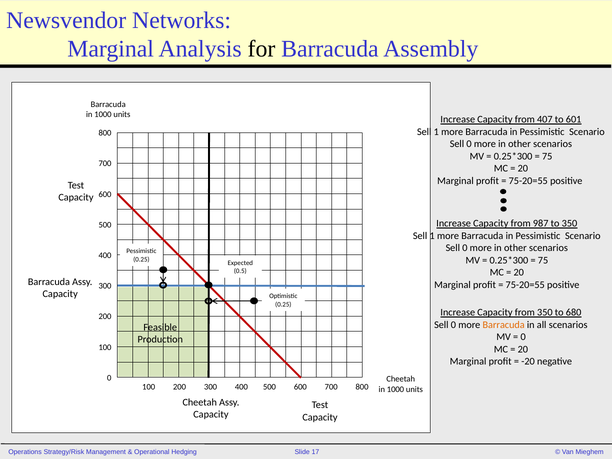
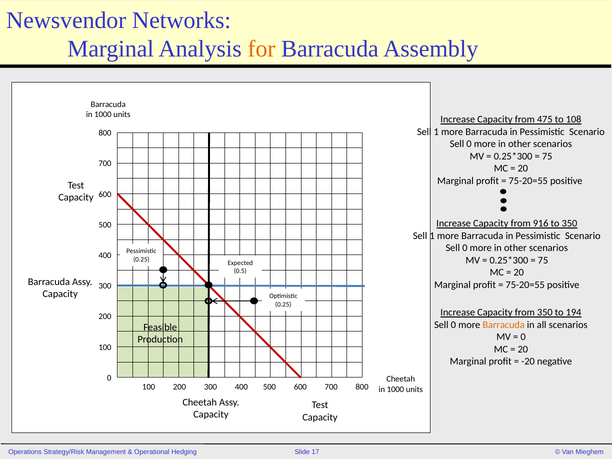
for colour: black -> orange
407: 407 -> 475
601: 601 -> 108
987: 987 -> 916
680: 680 -> 194
